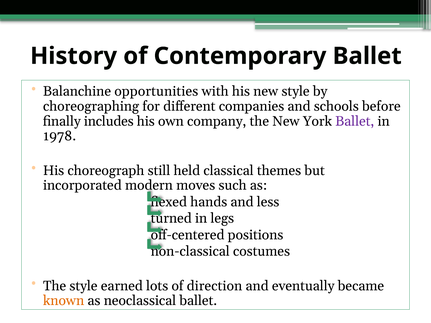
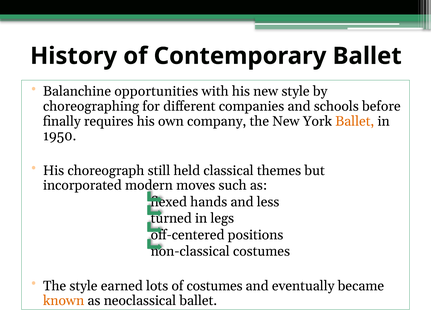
includes: includes -> requires
Ballet at (355, 121) colour: purple -> orange
1978: 1978 -> 1950
of direction: direction -> costumes
